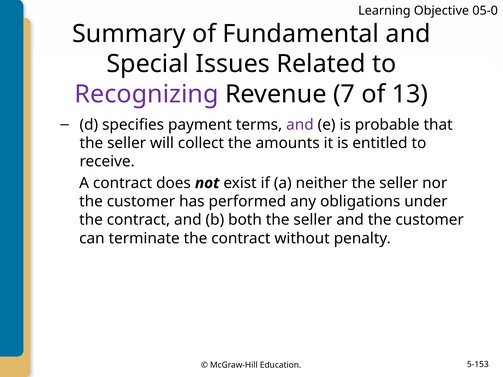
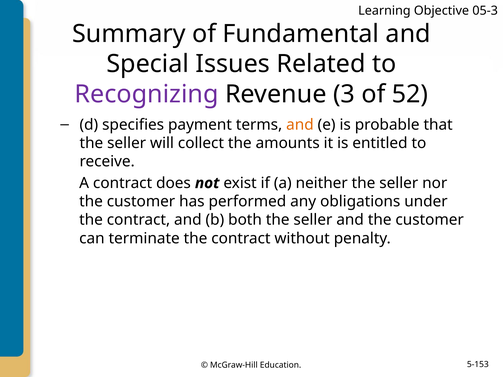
05-0: 05-0 -> 05-3
7: 7 -> 3
13: 13 -> 52
and at (300, 125) colour: purple -> orange
